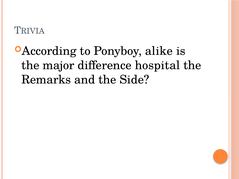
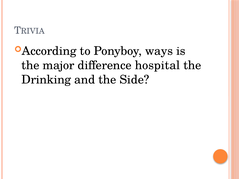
alike: alike -> ways
Remarks: Remarks -> Drinking
